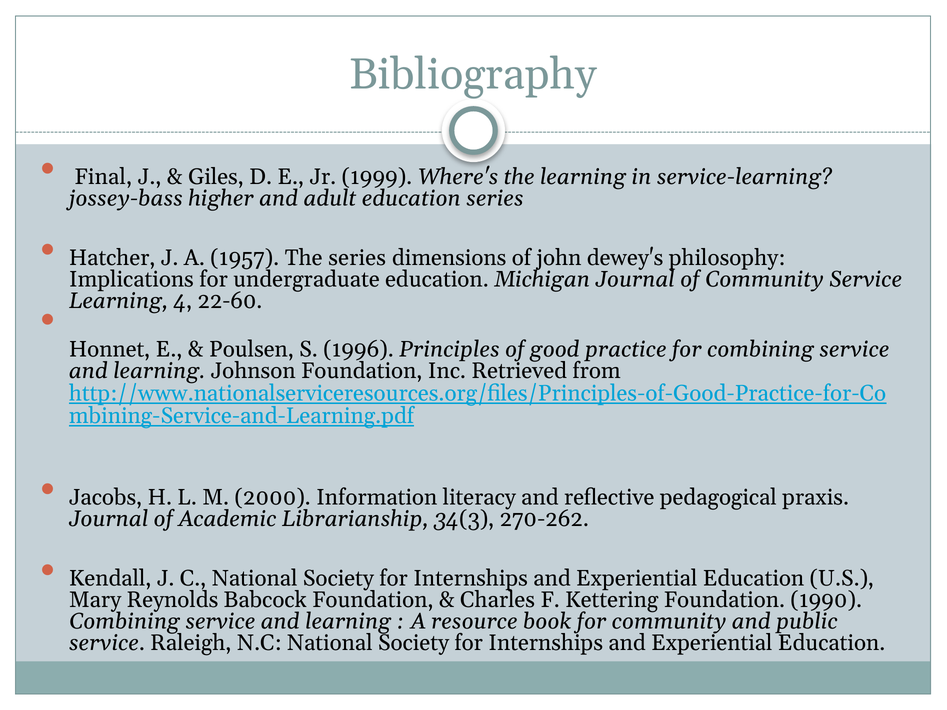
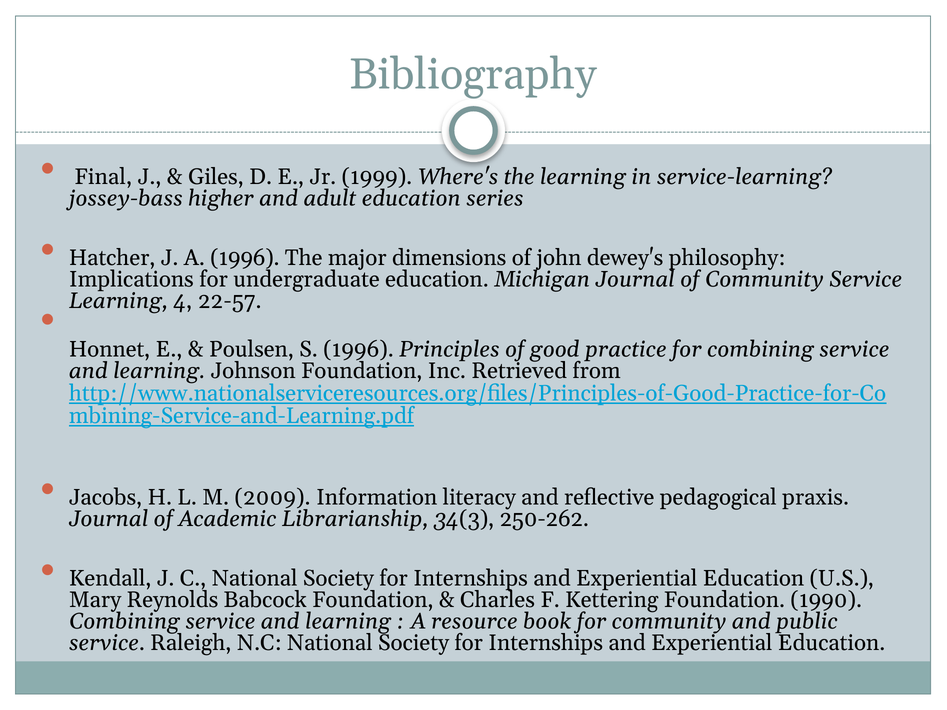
A 1957: 1957 -> 1996
The series: series -> major
22-60: 22-60 -> 22-57
2000: 2000 -> 2009
270-262: 270-262 -> 250-262
